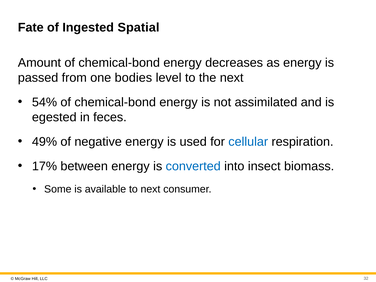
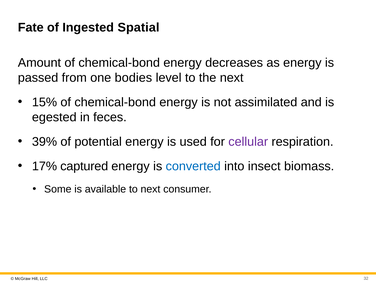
54%: 54% -> 15%
49%: 49% -> 39%
negative: negative -> potential
cellular colour: blue -> purple
between: between -> captured
